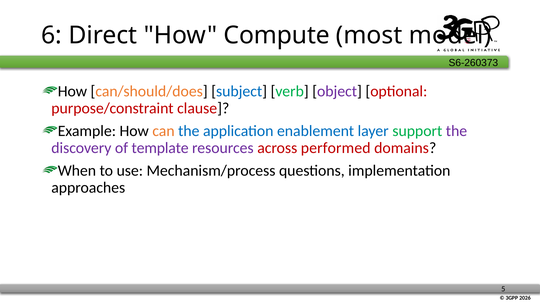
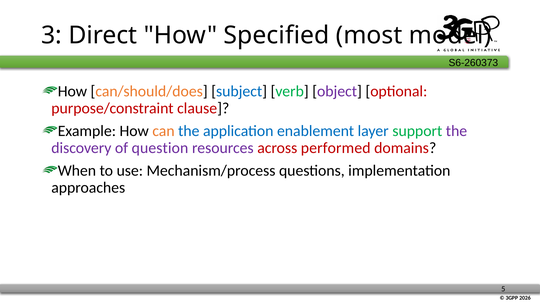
6: 6 -> 3
Compute: Compute -> Specified
template: template -> question
